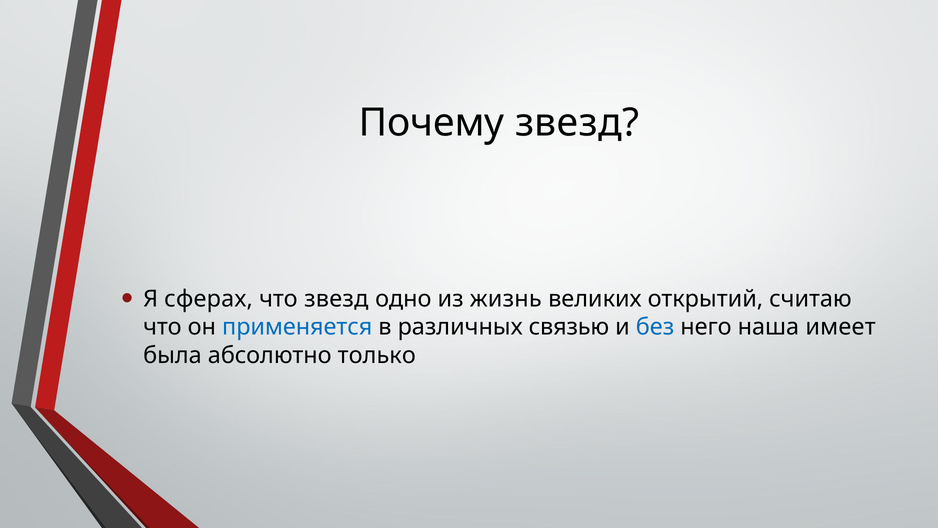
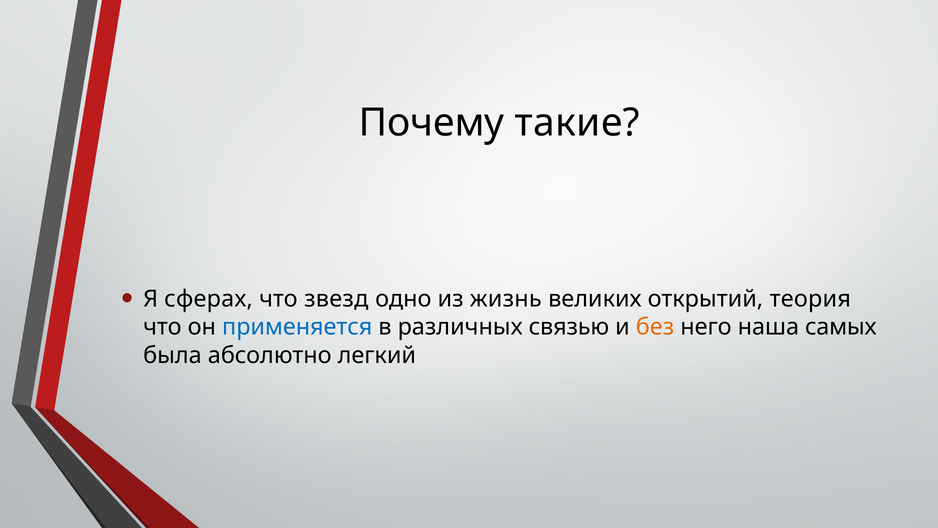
Почему звезд: звезд -> такие
считаю: считаю -> теория
без colour: blue -> orange
имеет: имеет -> самых
только: только -> легкий
